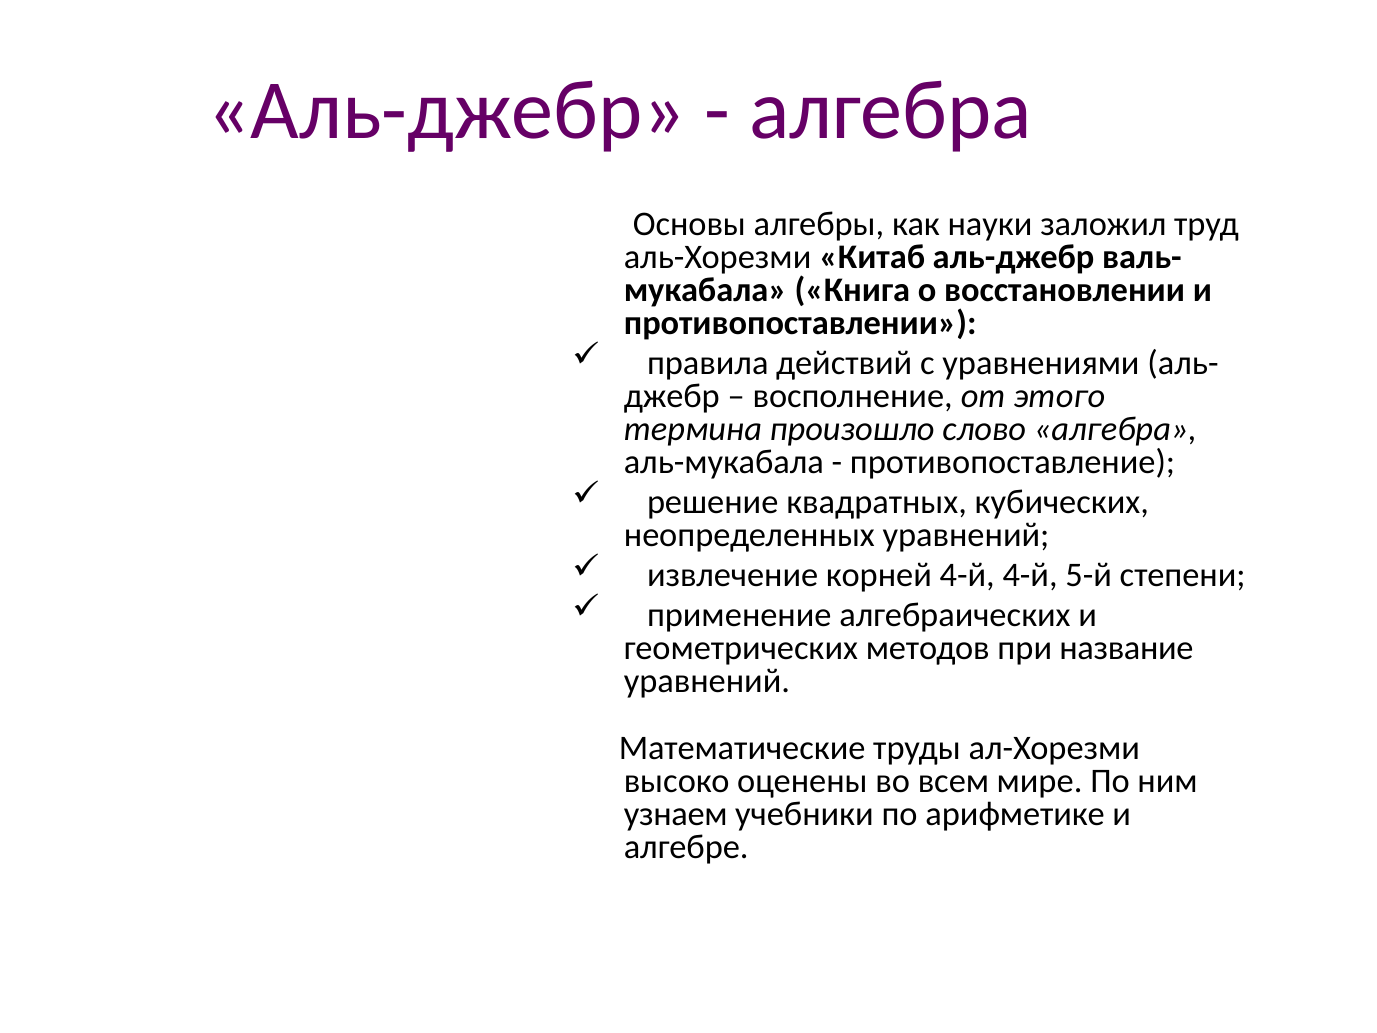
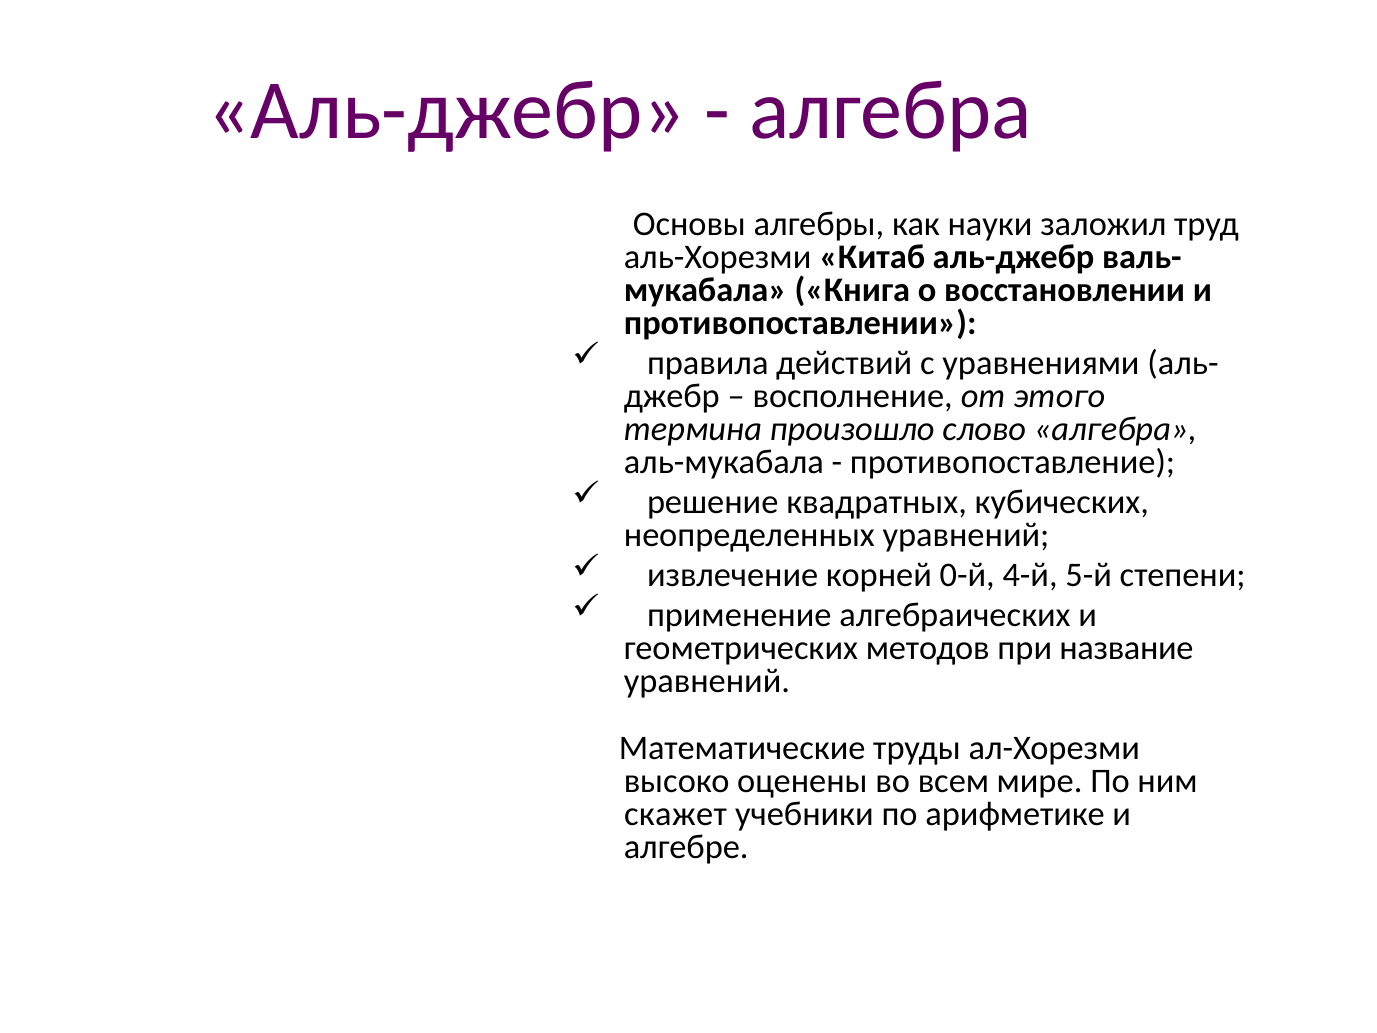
корней 4-й: 4-й -> 0-й
узнаем: узнаем -> скажет
